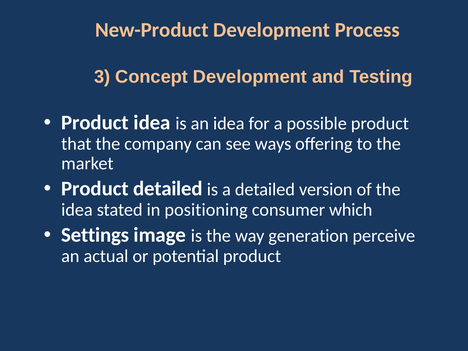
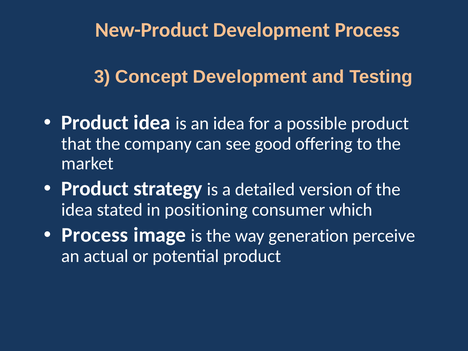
ways: ways -> good
Product detailed: detailed -> strategy
Settings at (95, 235): Settings -> Process
